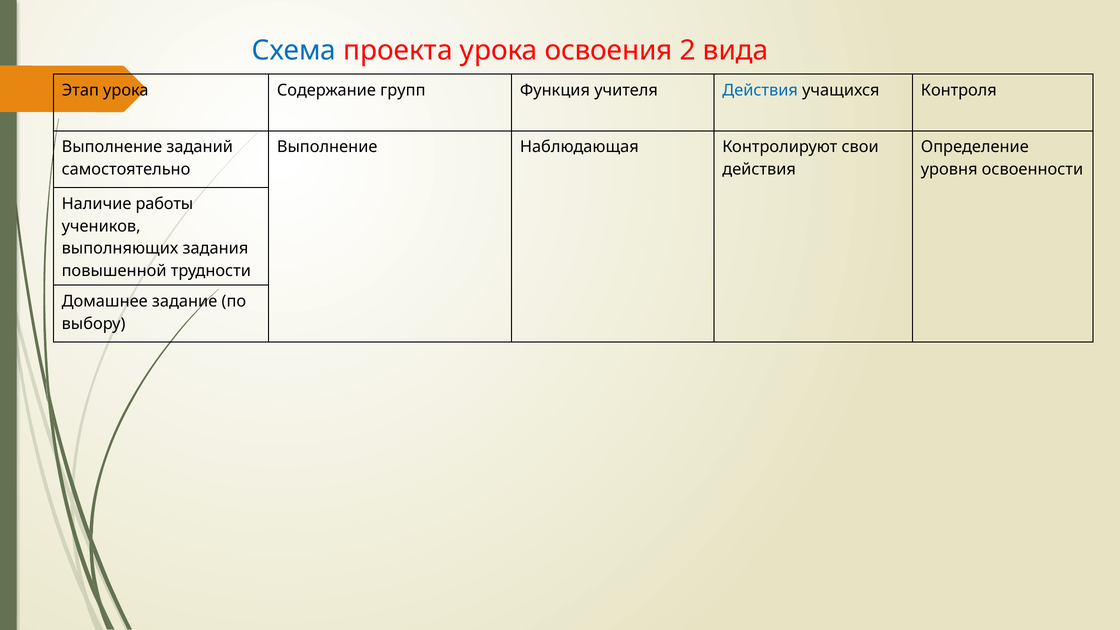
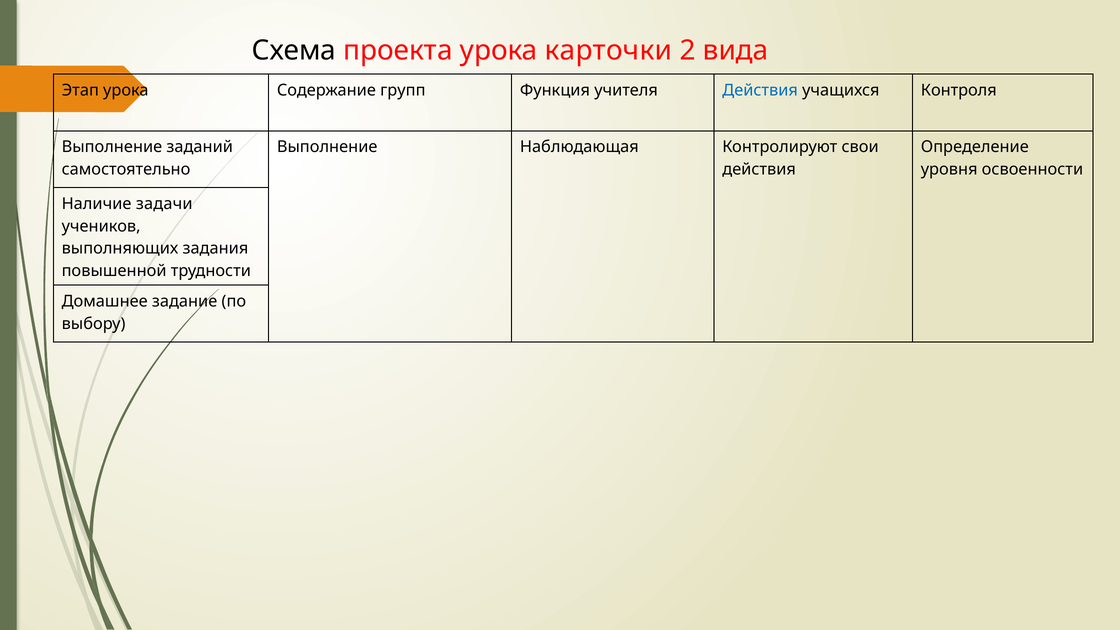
Схема colour: blue -> black
освоения: освоения -> карточки
работы: работы -> задачи
